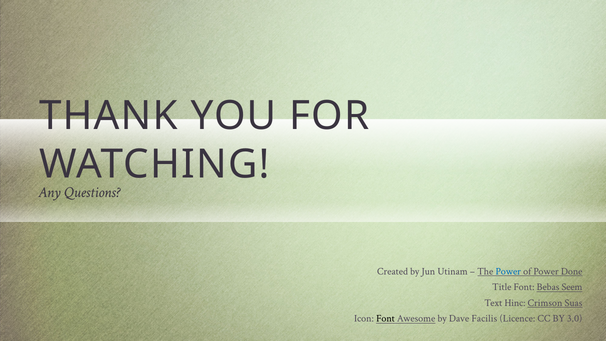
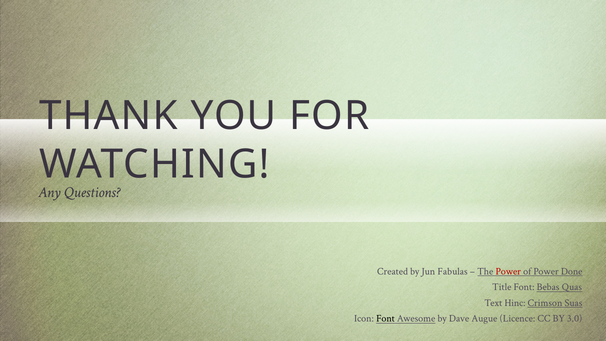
Utinam: Utinam -> Fabulas
Power at (508, 271) colour: blue -> red
Seem: Seem -> Quas
Facilis: Facilis -> Augue
